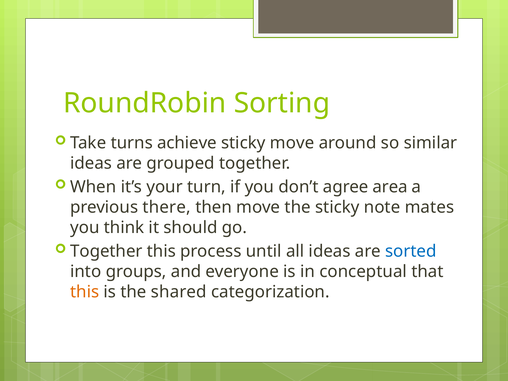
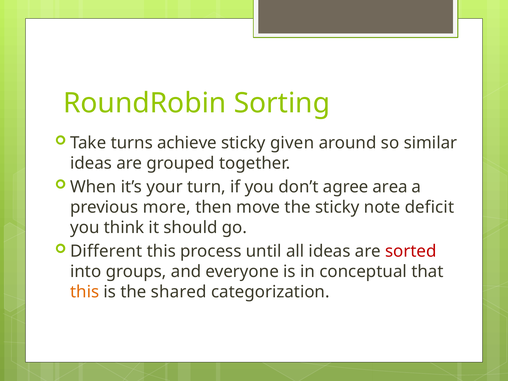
sticky move: move -> given
there: there -> more
mates: mates -> deficit
Together at (106, 251): Together -> Different
sorted colour: blue -> red
